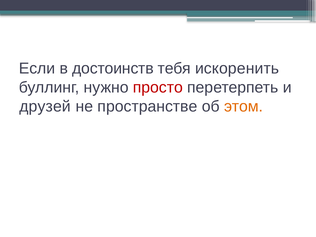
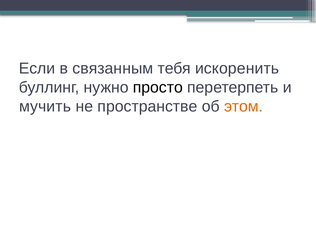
достоинств: достоинств -> связанным
просто colour: red -> black
друзей: друзей -> мучить
